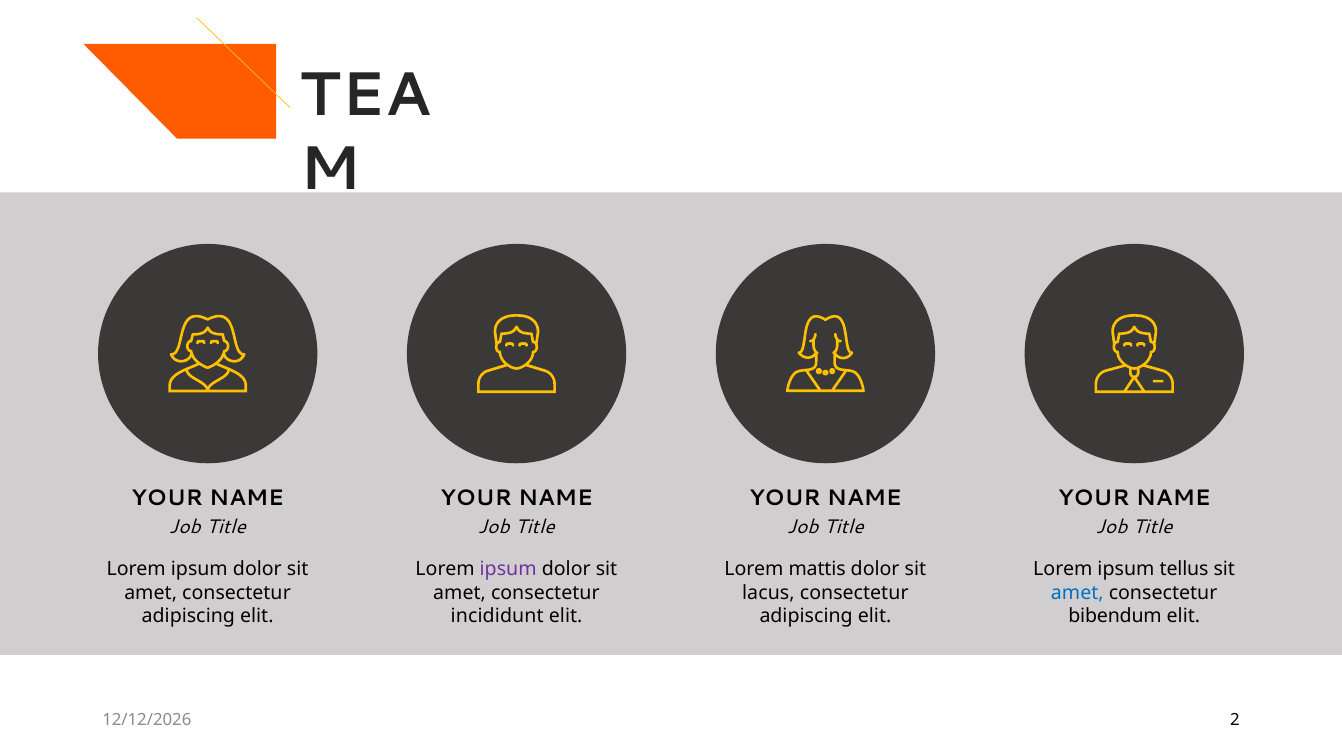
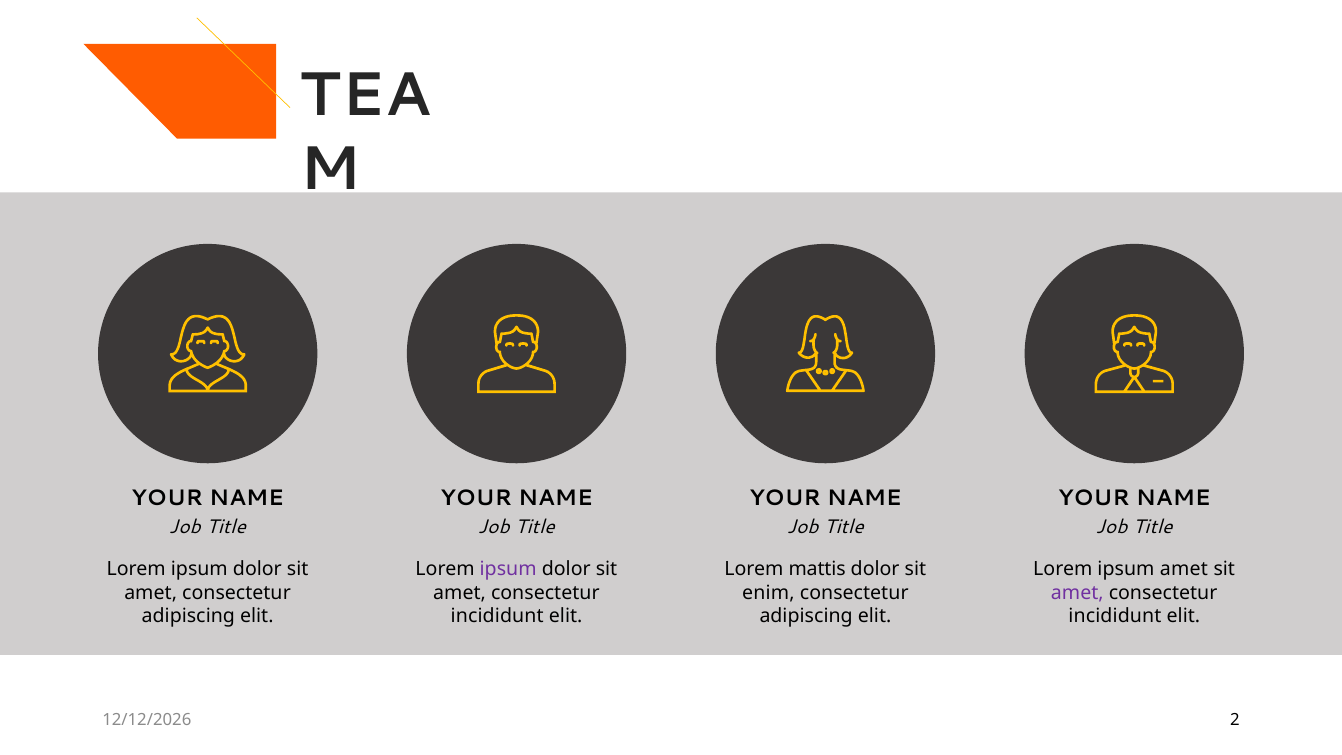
ipsum tellus: tellus -> amet
lacus: lacus -> enim
amet at (1077, 592) colour: blue -> purple
bibendum at (1115, 616): bibendum -> incididunt
